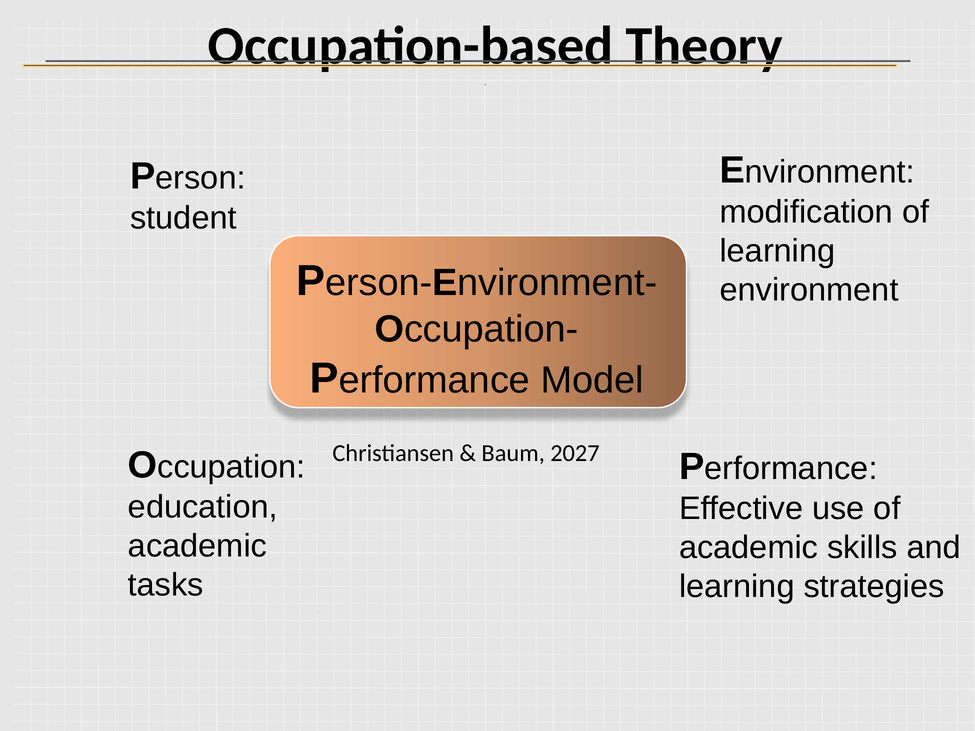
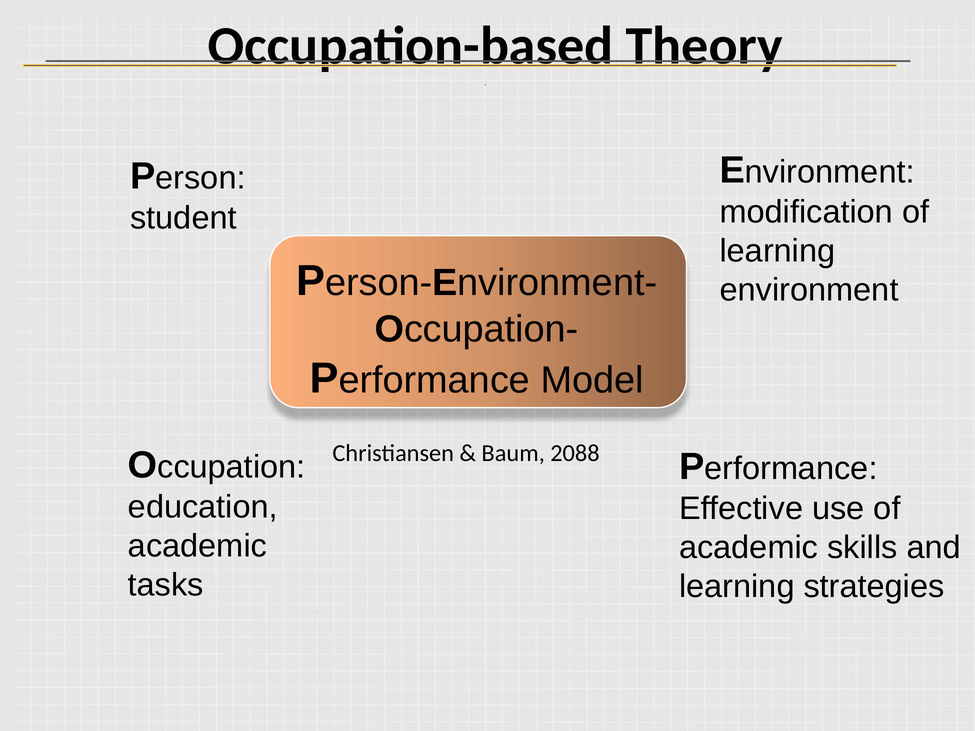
2027: 2027 -> 2088
